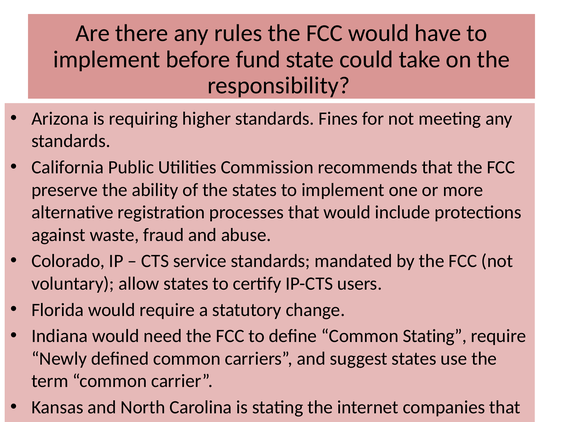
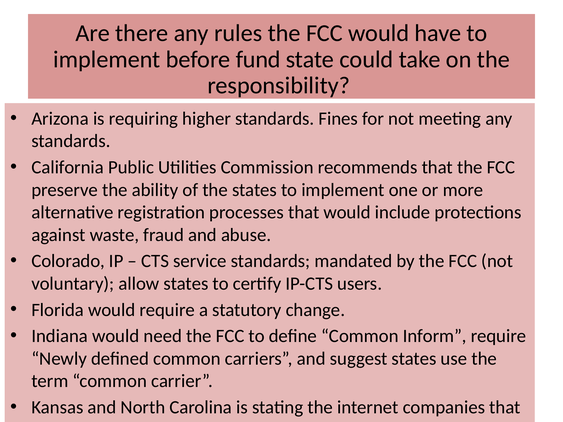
Common Stating: Stating -> Inform
